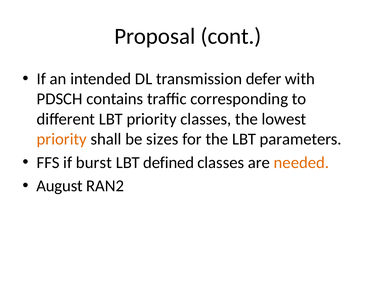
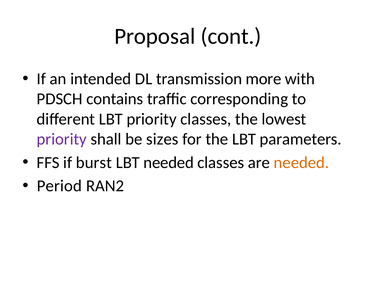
defer: defer -> more
priority at (62, 139) colour: orange -> purple
LBT defined: defined -> needed
August: August -> Period
